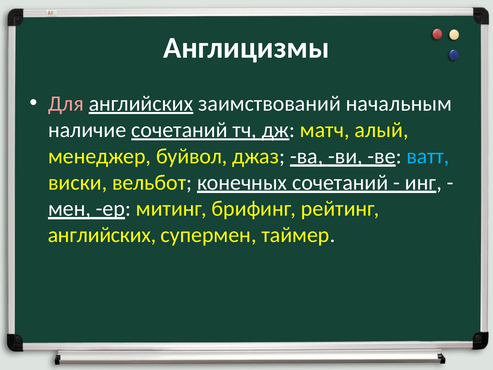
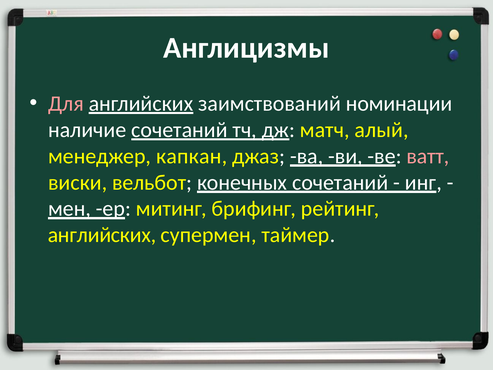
начальным: начальным -> номинации
буйвол: буйвол -> капкан
ватт colour: light blue -> pink
